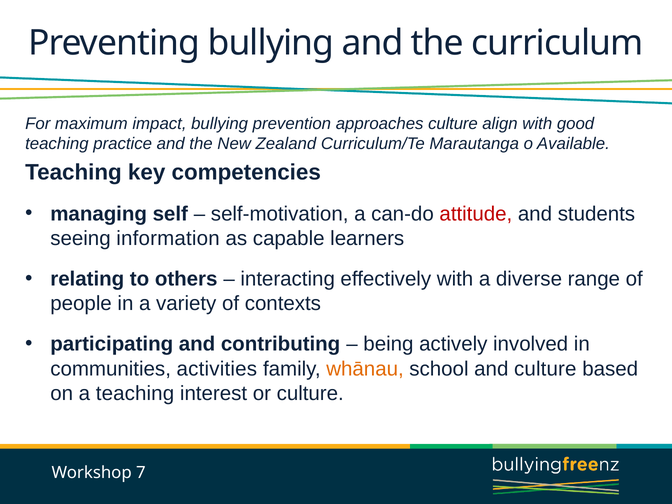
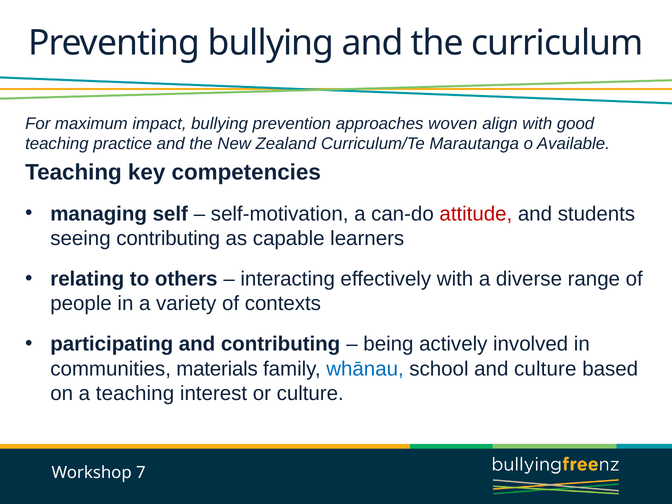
approaches culture: culture -> woven
seeing information: information -> contributing
activities: activities -> materials
whānau colour: orange -> blue
